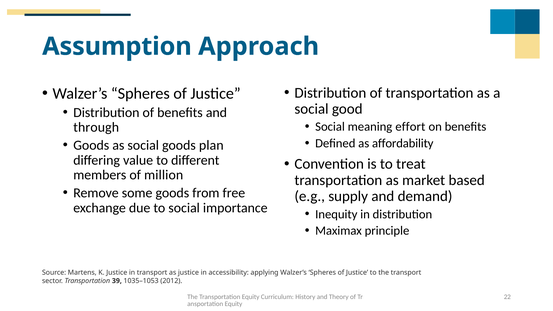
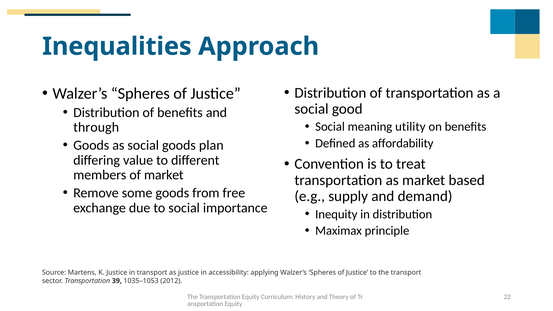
Assumption: Assumption -> Inequalities
effort: effort -> utility
of million: million -> market
